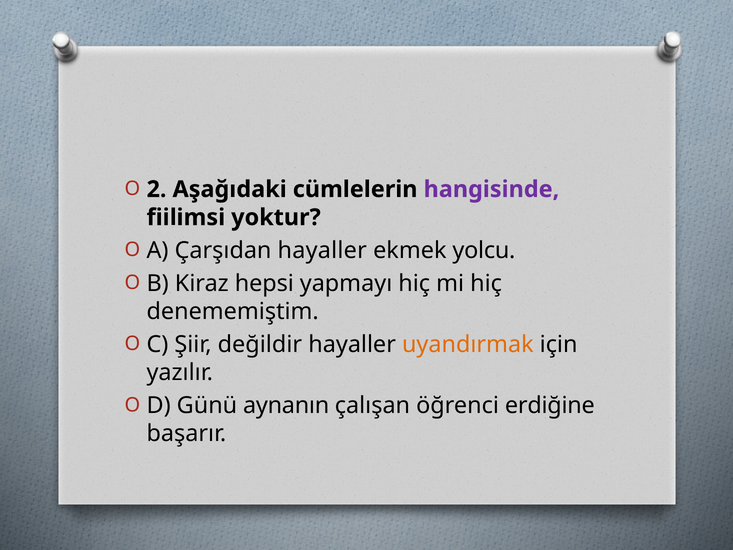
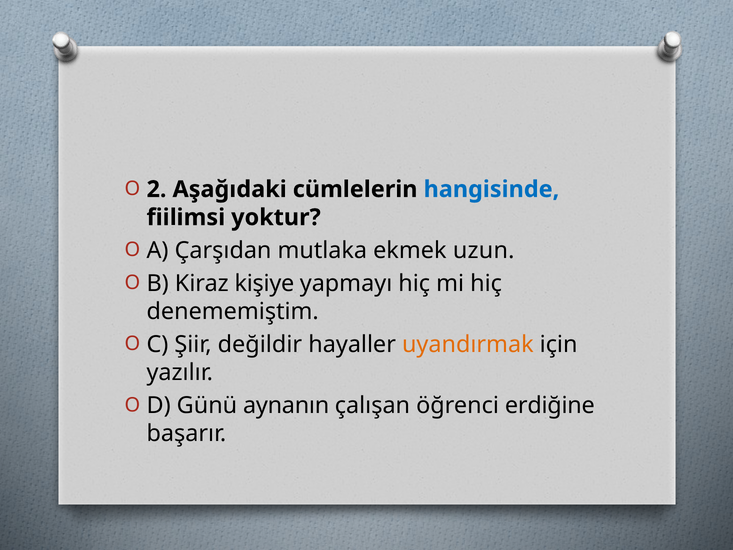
hangisinde colour: purple -> blue
Çarşıdan hayaller: hayaller -> mutlaka
yolcu: yolcu -> uzun
hepsi: hepsi -> kişiye
